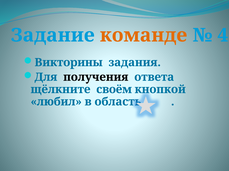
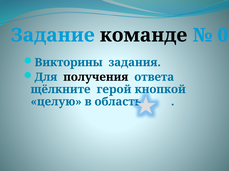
команде colour: orange -> black
4: 4 -> 0
своём: своём -> герой
любил: любил -> целую
